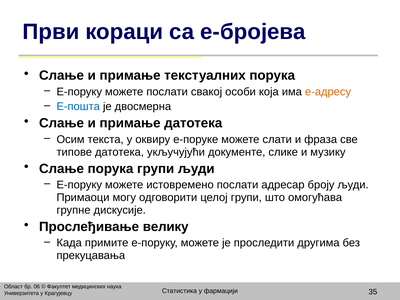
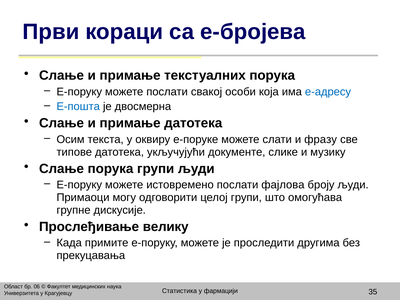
е-адресу colour: orange -> blue
фраза: фраза -> фразу
адресар: адресар -> фајлова
